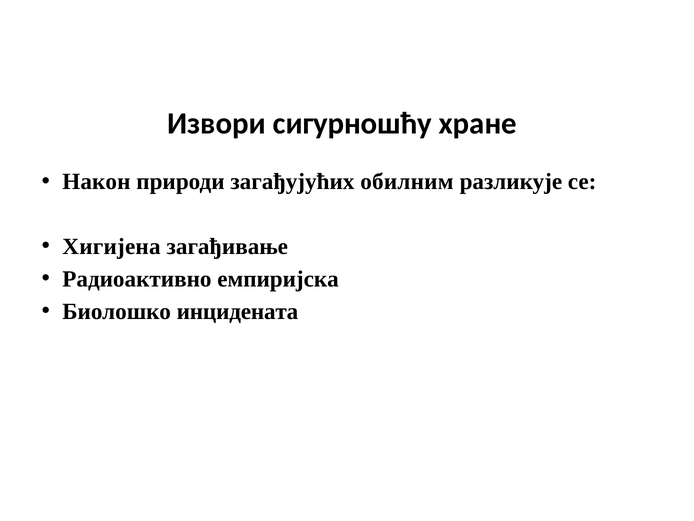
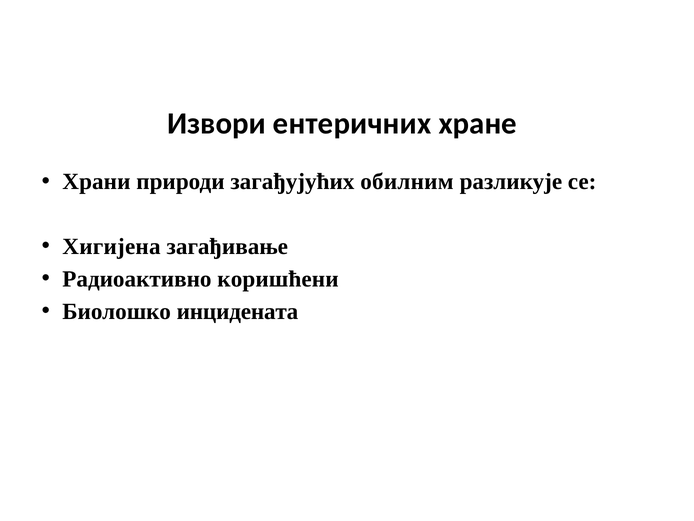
сигурношћу: сигурношћу -> ентеричних
Након: Након -> Храни
емпиријска: емпиријска -> коришћени
